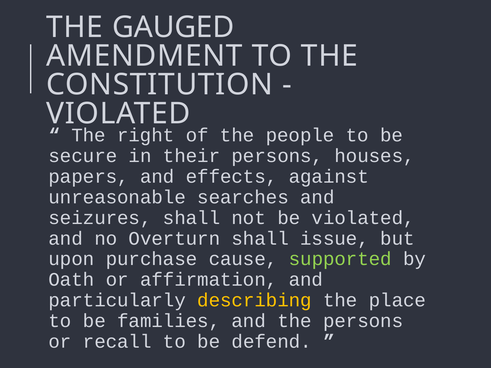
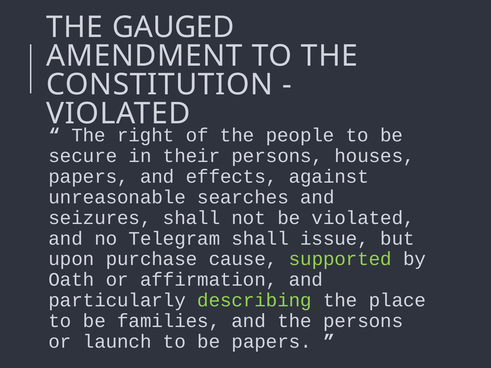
Overturn: Overturn -> Telegram
describing colour: yellow -> light green
recall: recall -> launch
be defend: defend -> papers
